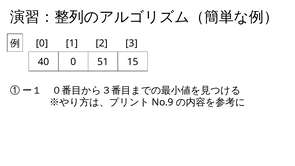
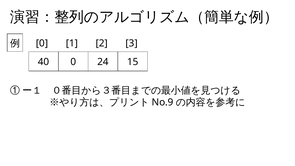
51: 51 -> 24
